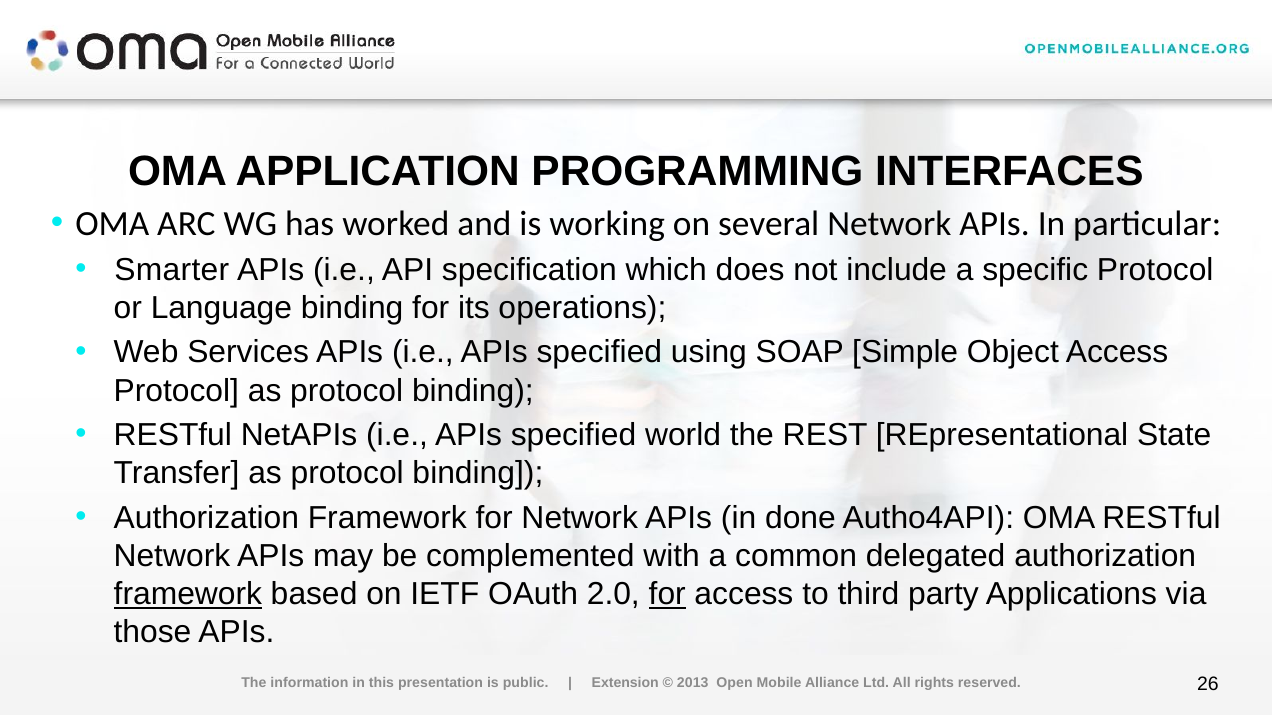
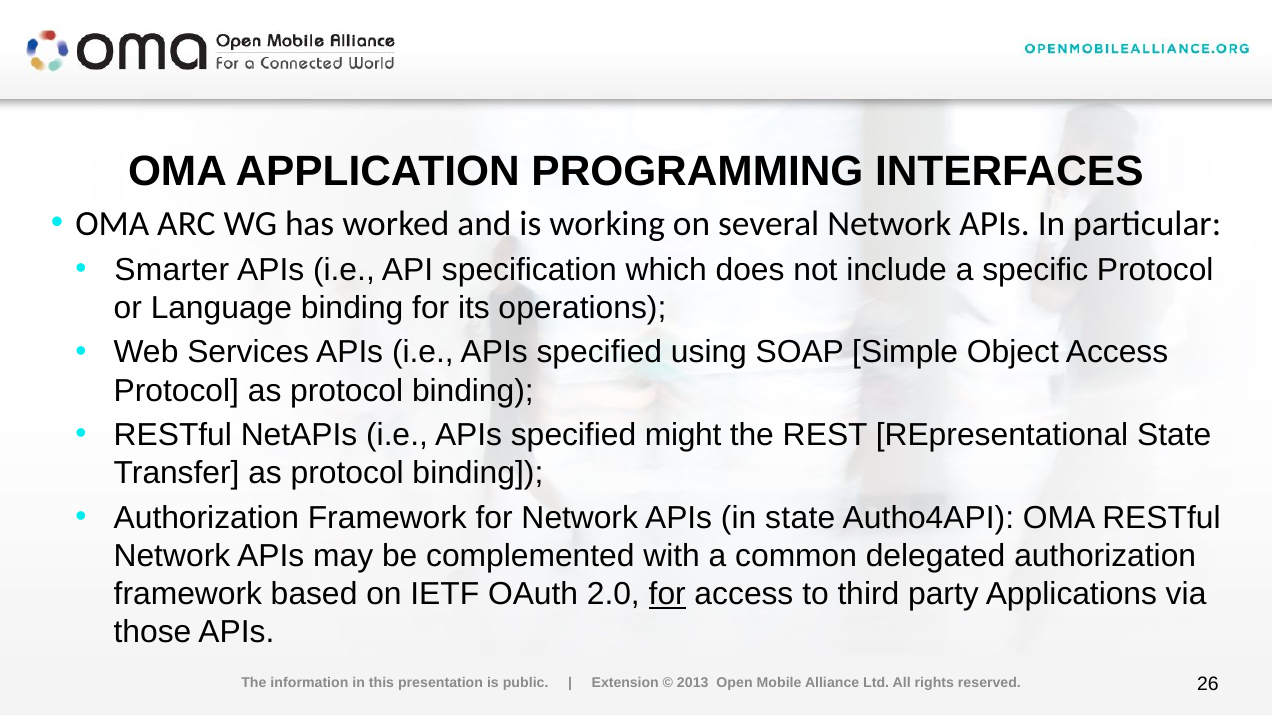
world: world -> might
in done: done -> state
framework at (188, 594) underline: present -> none
